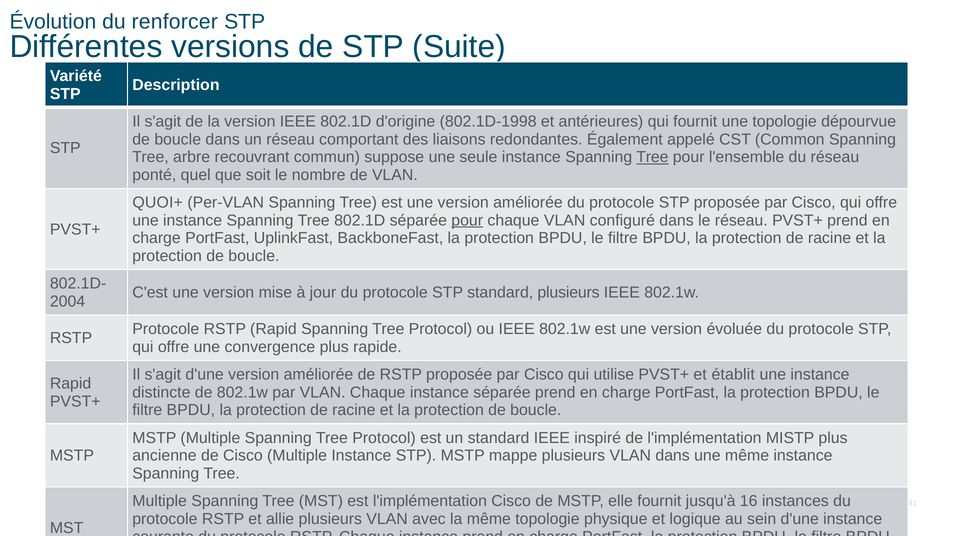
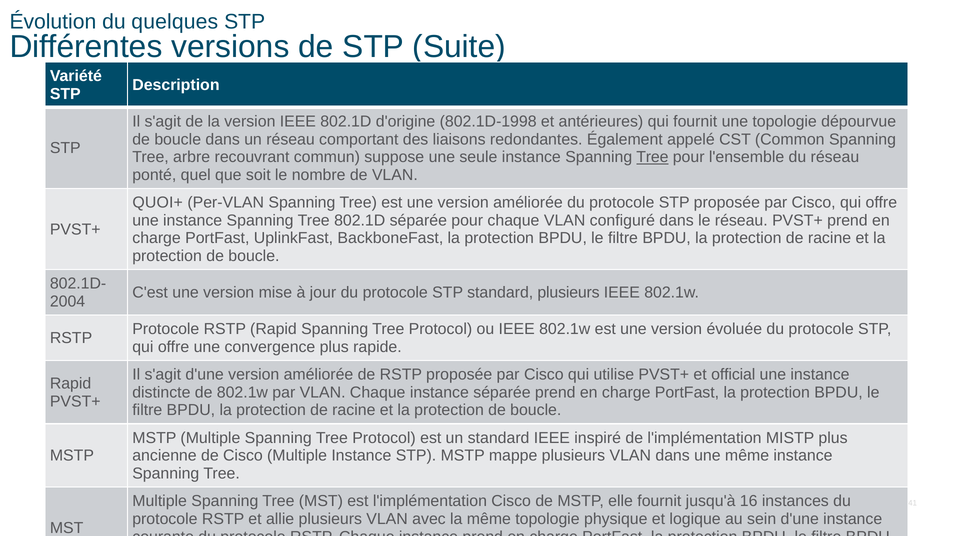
renforcer: renforcer -> quelques
pour at (467, 220) underline: present -> none
établit: établit -> official
